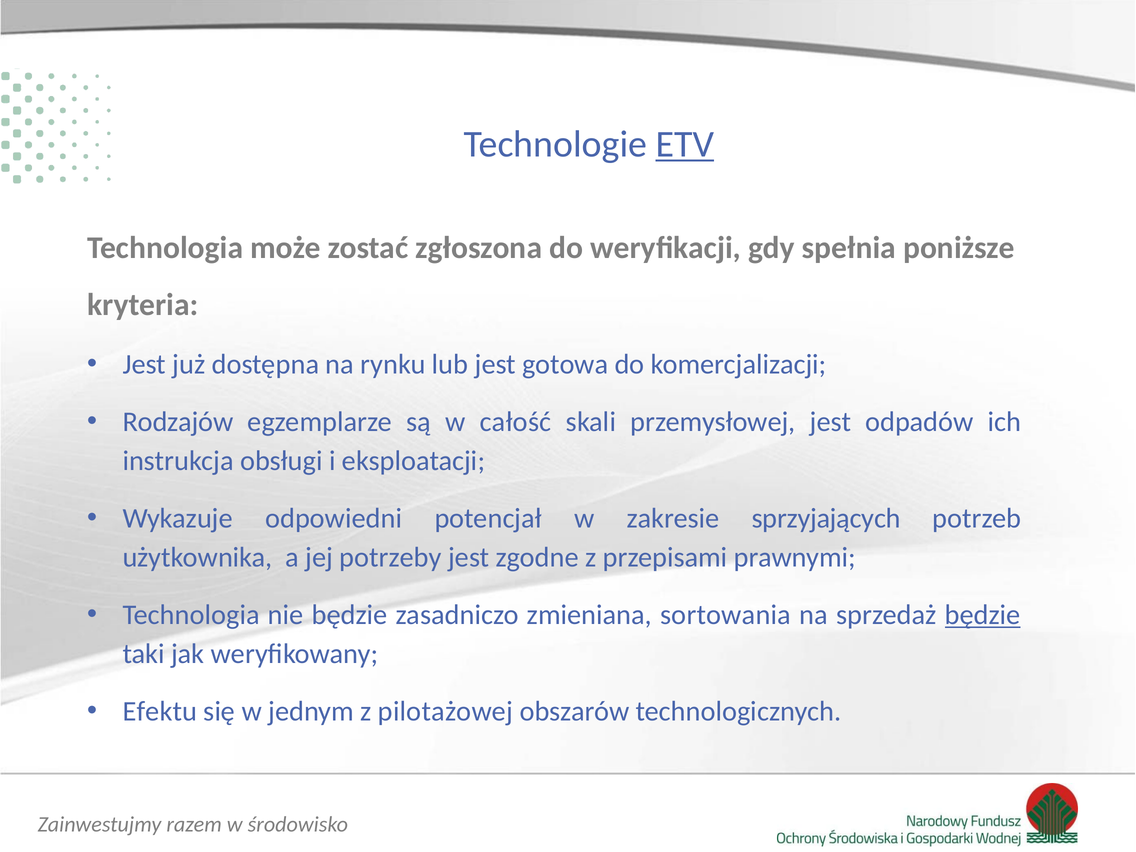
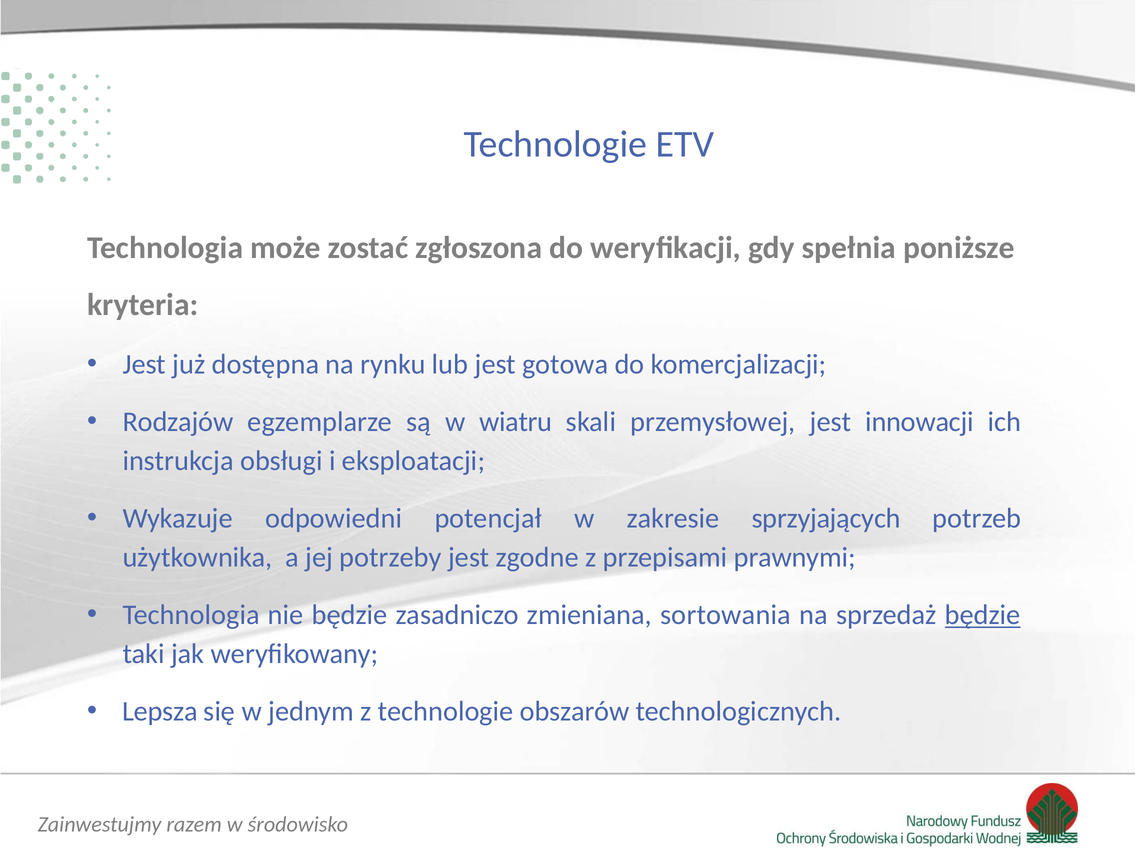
ETV underline: present -> none
całość: całość -> wiatru
odpadów: odpadów -> innowacji
Efektu: Efektu -> Lepsza
z pilotażowej: pilotażowej -> technologie
